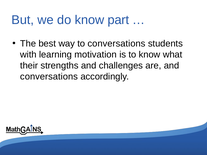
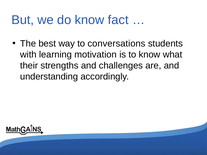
part: part -> fact
conversations at (49, 77): conversations -> understanding
